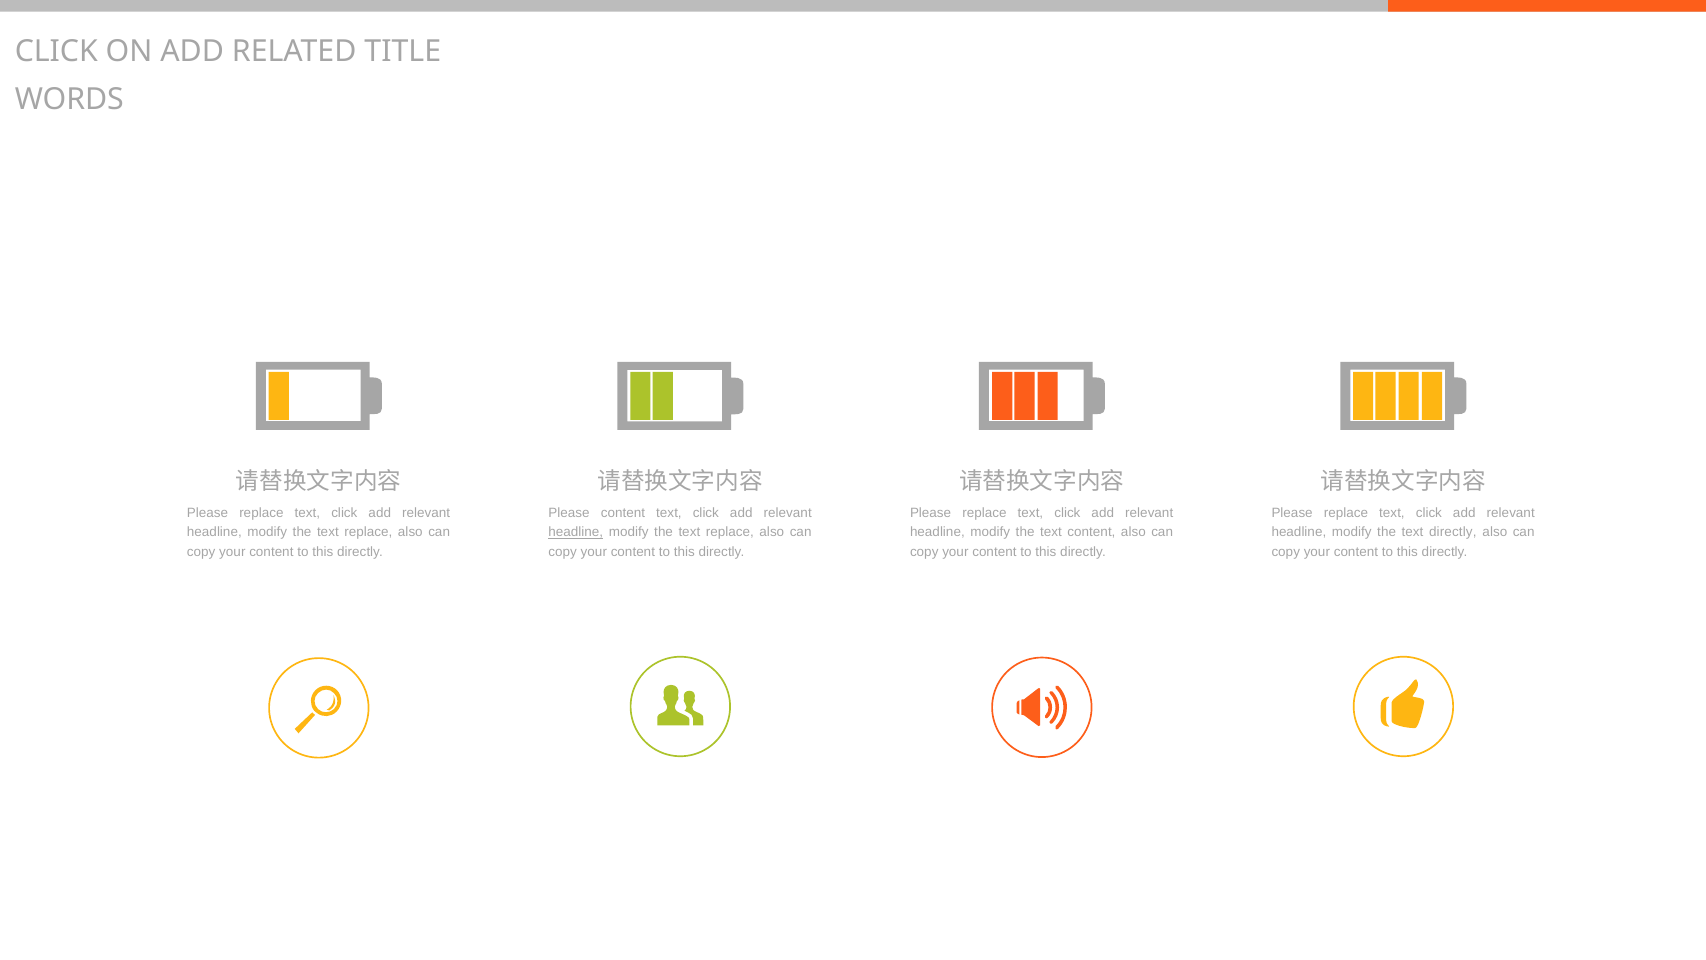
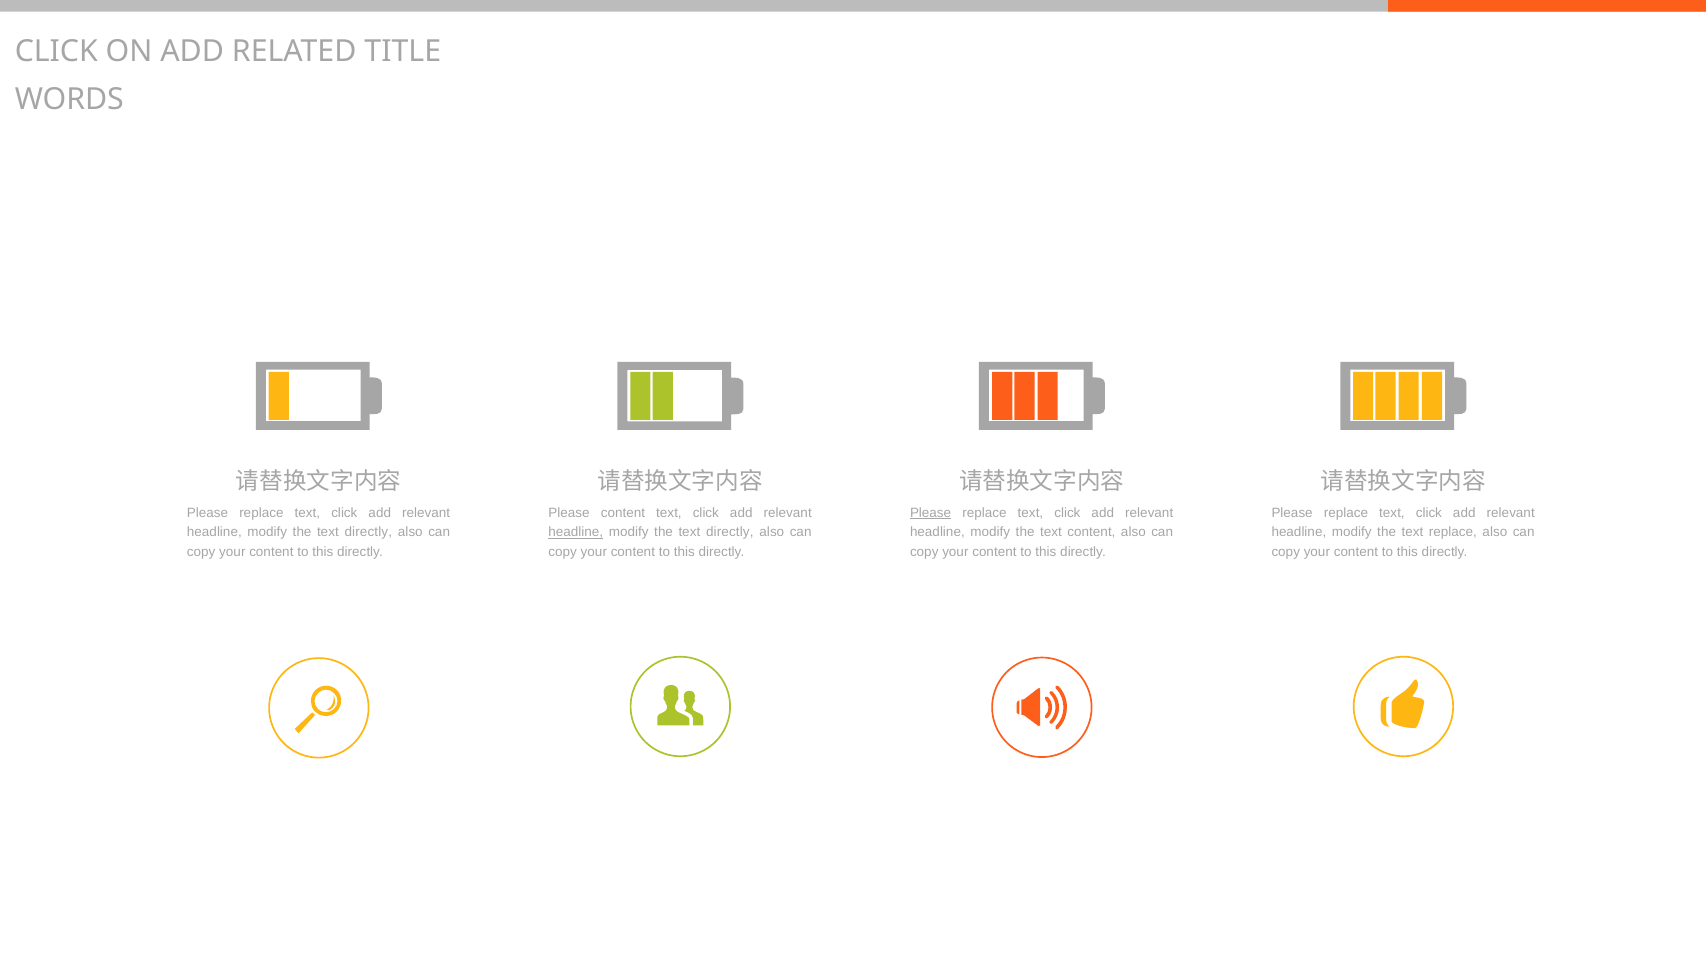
Please at (931, 513) underline: none -> present
replace at (368, 532): replace -> directly
replace at (730, 532): replace -> directly
text directly: directly -> replace
